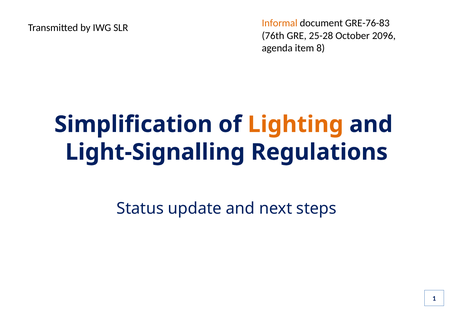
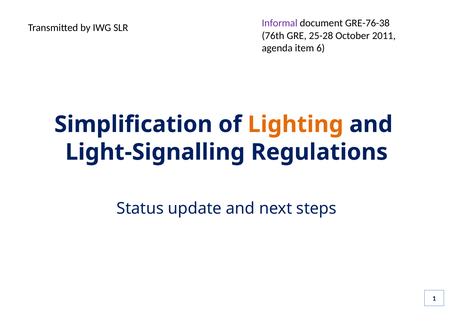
Informal colour: orange -> purple
GRE-76-83: GRE-76-83 -> GRE-76-38
2096: 2096 -> 2011
8: 8 -> 6
